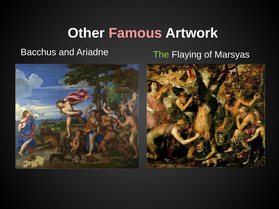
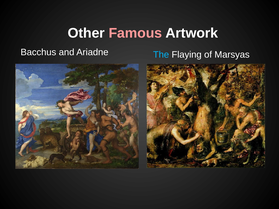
The colour: light green -> light blue
